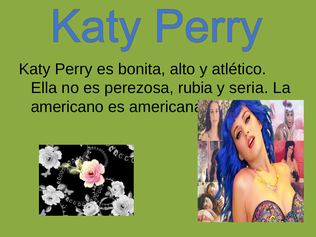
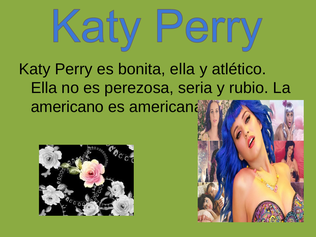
bonita alto: alto -> ella
rubia: rubia -> seria
seria: seria -> rubio
